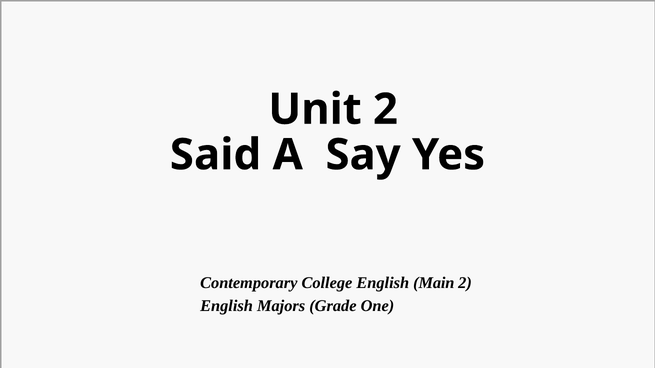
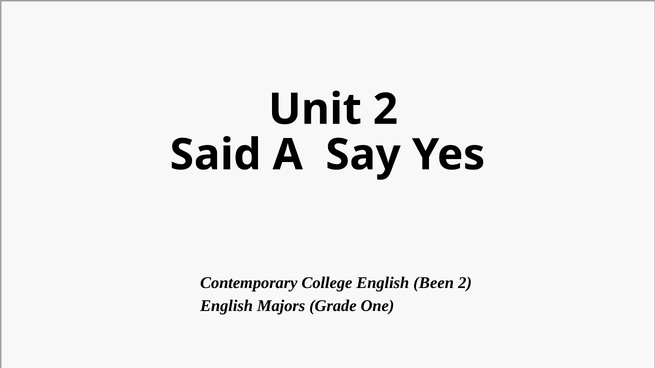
Main: Main -> Been
